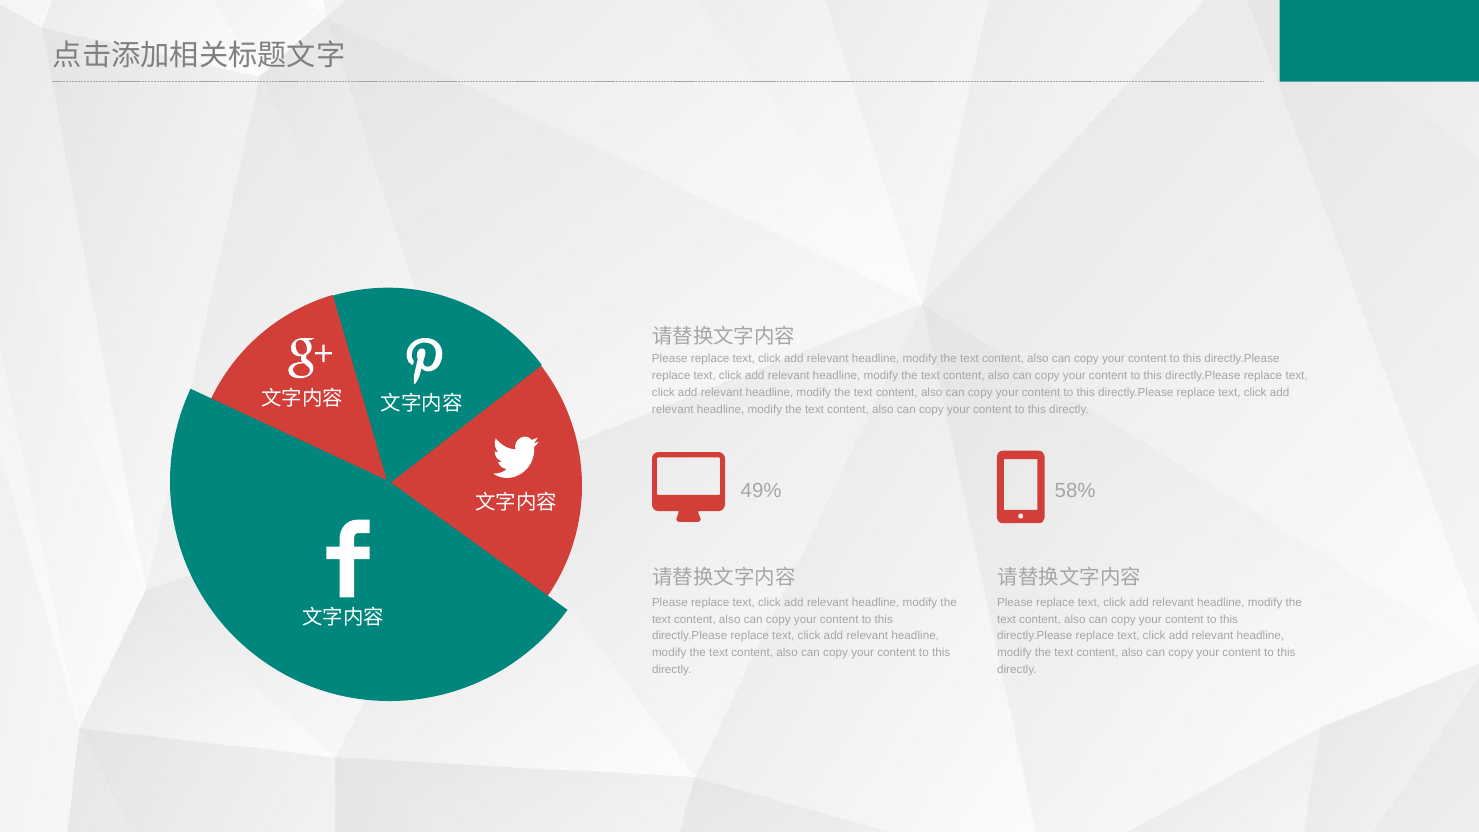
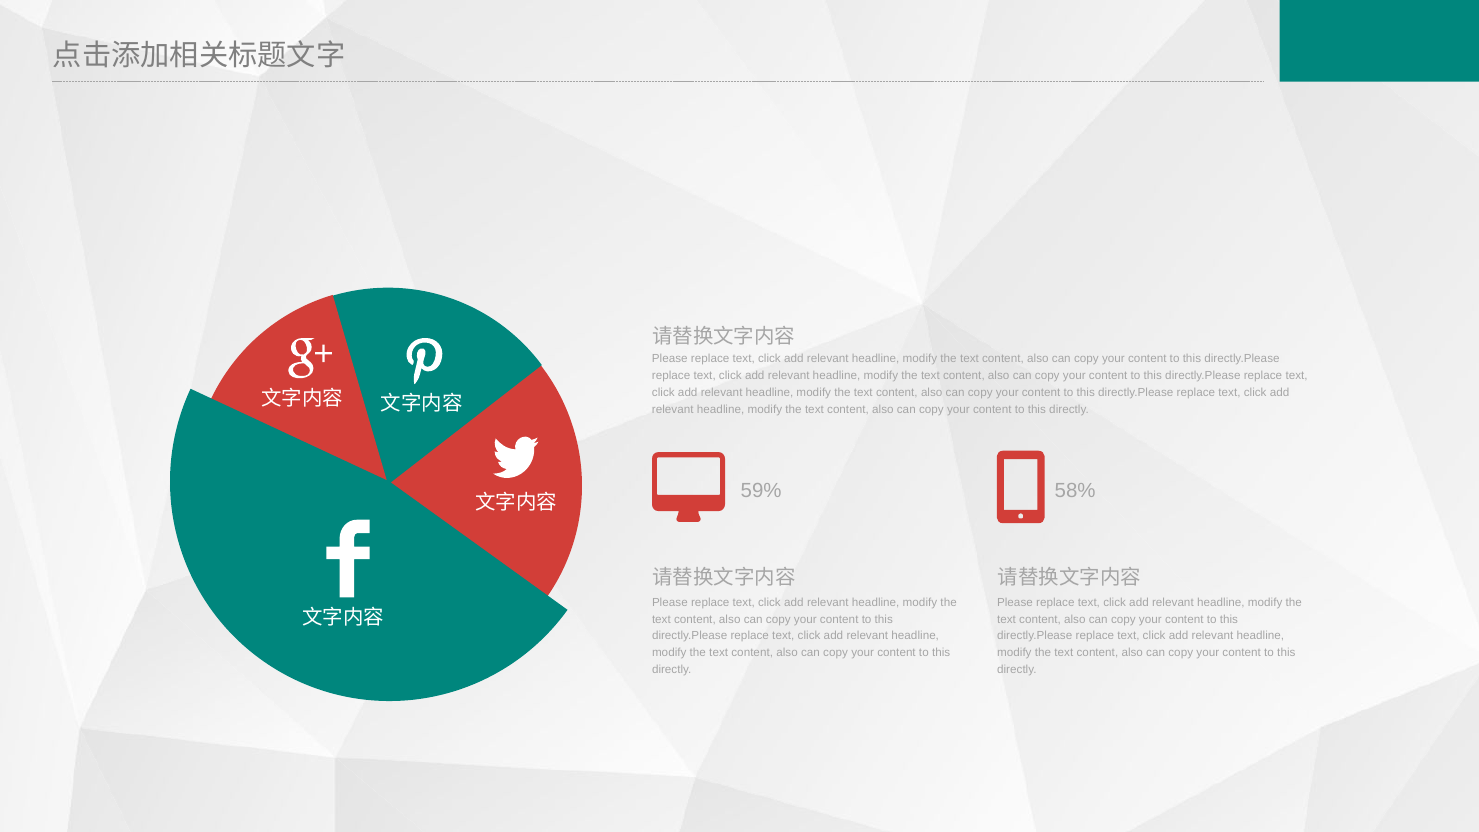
49%: 49% -> 59%
